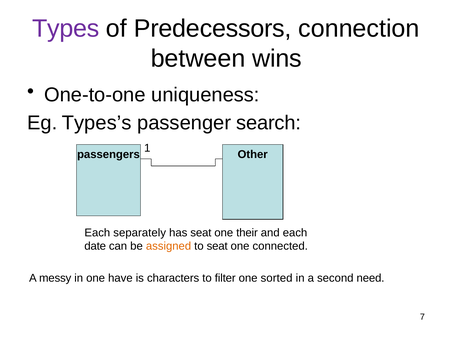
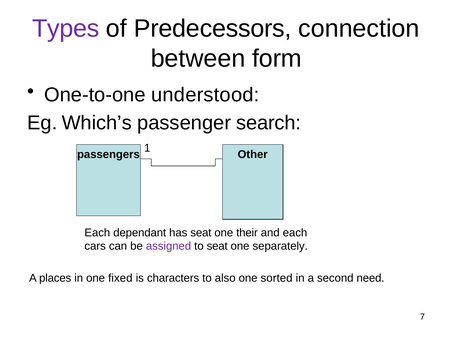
wins: wins -> form
uniqueness: uniqueness -> understood
Types’s: Types’s -> Which’s
separately: separately -> dependant
date: date -> cars
assigned colour: orange -> purple
connected: connected -> separately
messy: messy -> places
have: have -> fixed
filter: filter -> also
